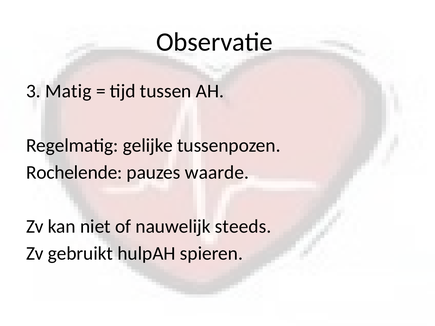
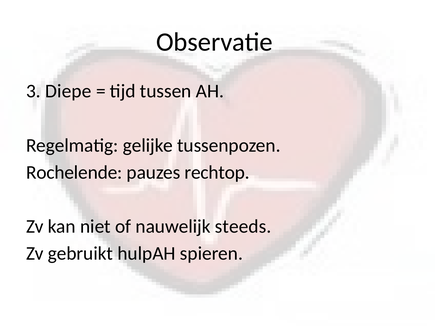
Matig: Matig -> Diepe
waarde: waarde -> rechtop
